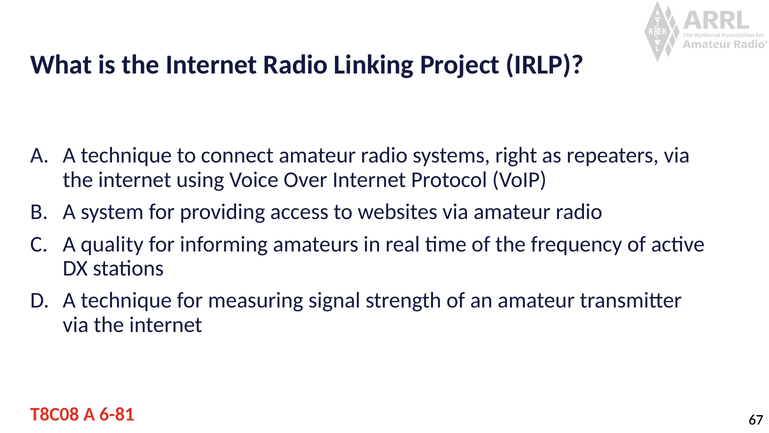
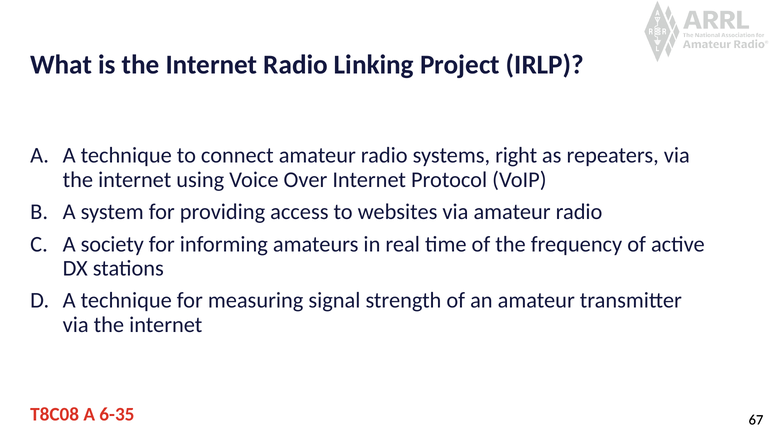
quality: quality -> society
6-81: 6-81 -> 6-35
